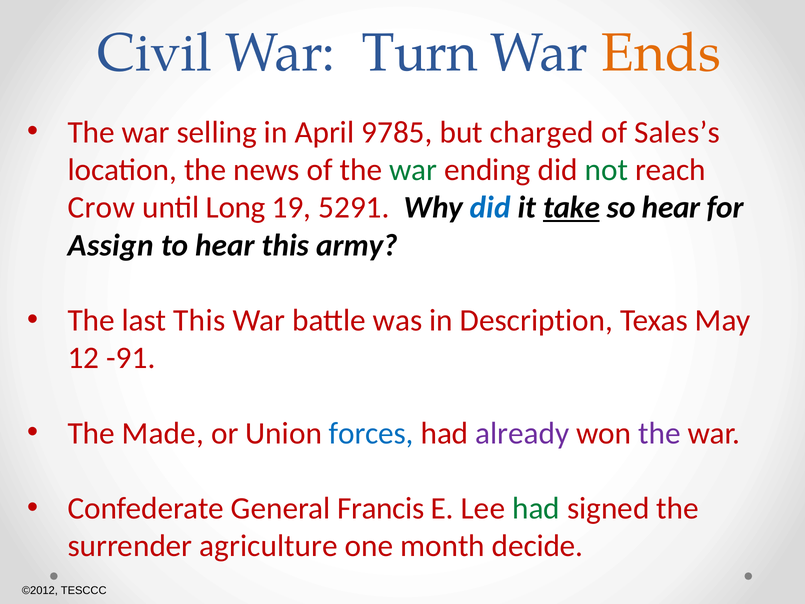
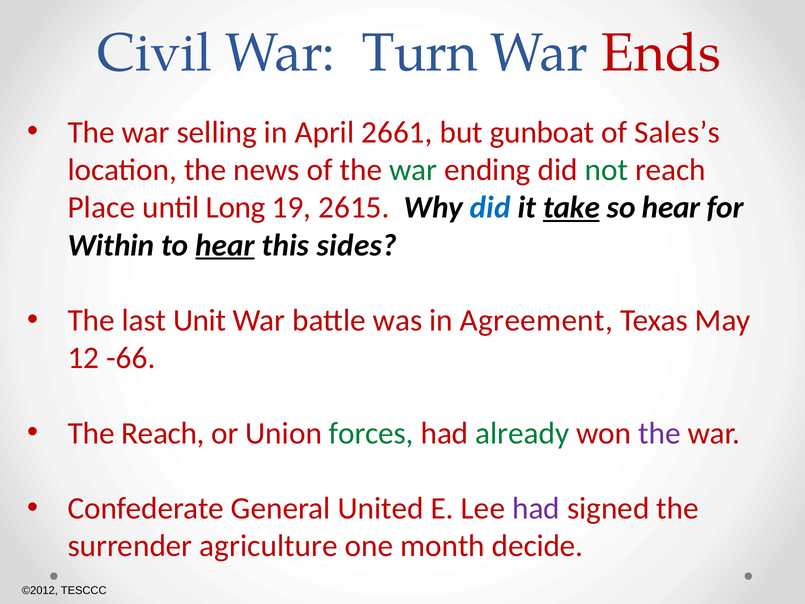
Ends colour: orange -> red
9785: 9785 -> 2661
charged: charged -> gunboat
Crow: Crow -> Place
5291: 5291 -> 2615
Assign: Assign -> Within
hear at (225, 245) underline: none -> present
army: army -> sides
last This: This -> Unit
Description: Description -> Agreement
-91: -91 -> -66
The Made: Made -> Reach
forces colour: blue -> green
already colour: purple -> green
Francis: Francis -> United
had at (536, 508) colour: green -> purple
